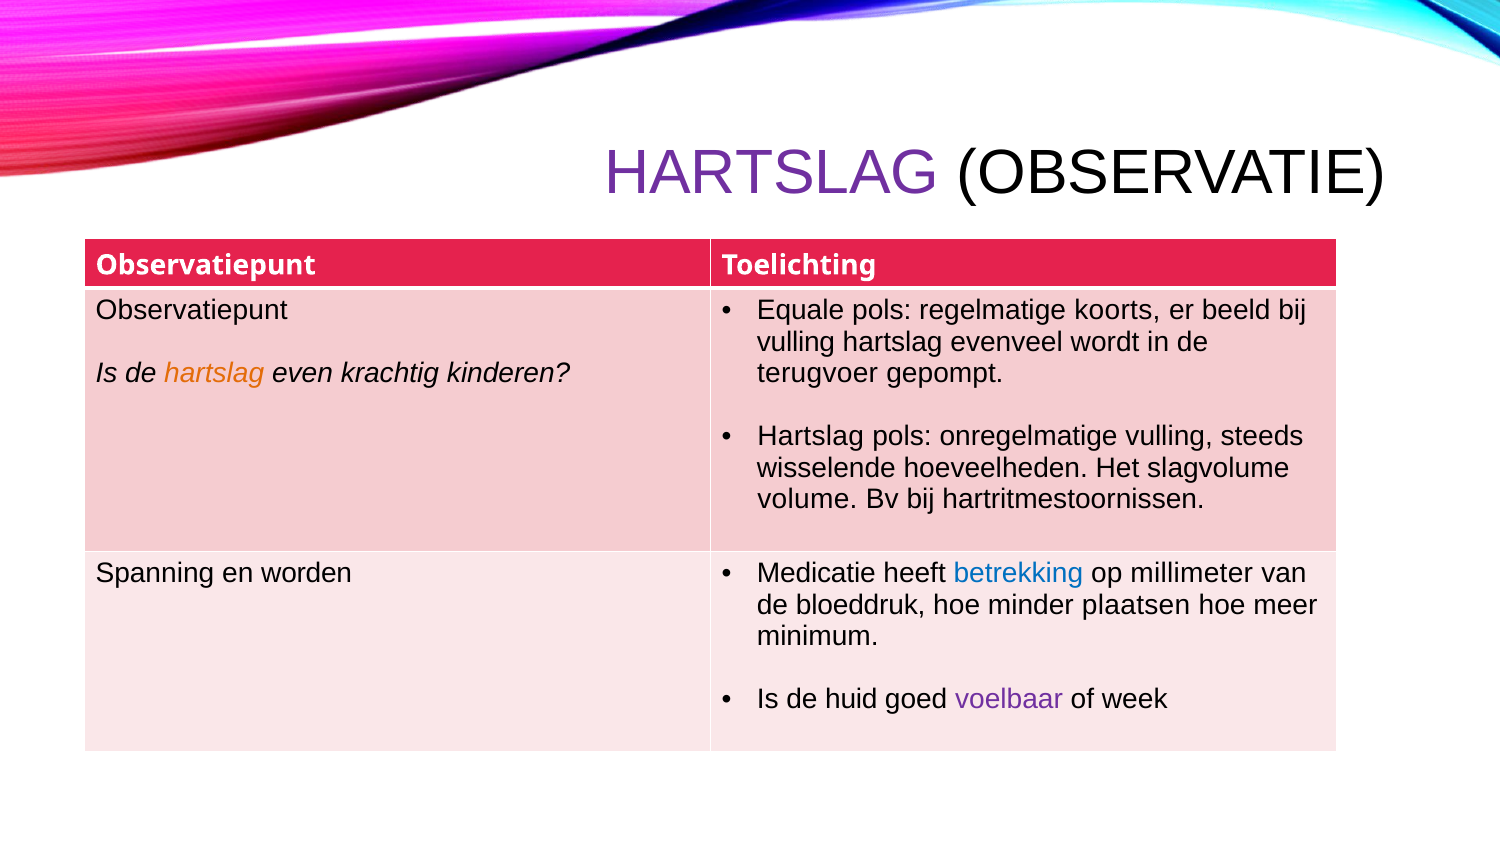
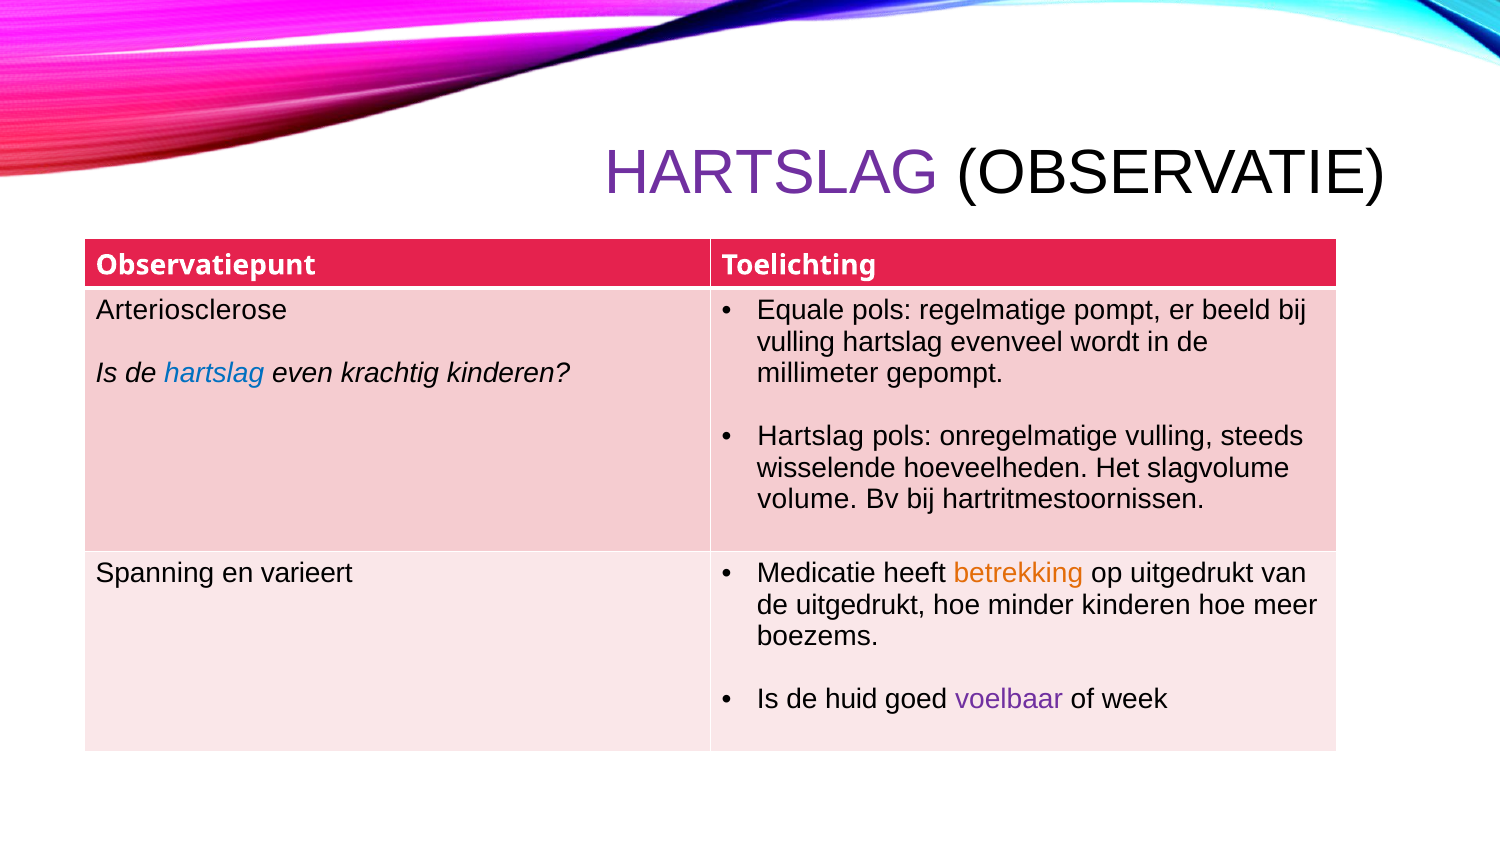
Observatiepunt at (192, 310): Observatiepunt -> Arteriosclerose
koorts: koorts -> pompt
hartslag at (214, 373) colour: orange -> blue
terugvoer: terugvoer -> millimeter
worden: worden -> varieert
betrekking colour: blue -> orange
op millimeter: millimeter -> uitgedrukt
de bloeddruk: bloeddruk -> uitgedrukt
minder plaatsen: plaatsen -> kinderen
minimum: minimum -> boezems
